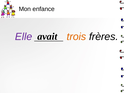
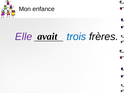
trois colour: orange -> blue
